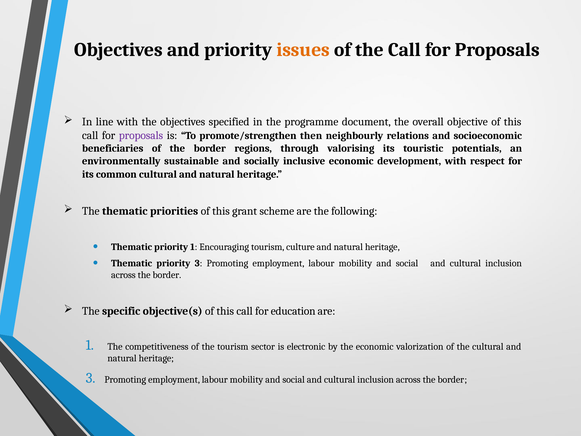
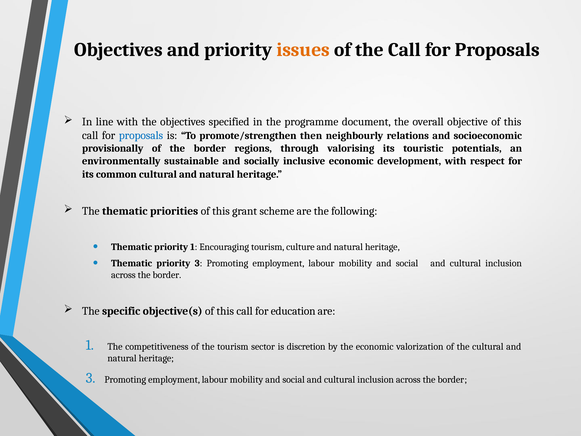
proposals at (141, 135) colour: purple -> blue
beneficiaries: beneficiaries -> provisionally
electronic: electronic -> discretion
